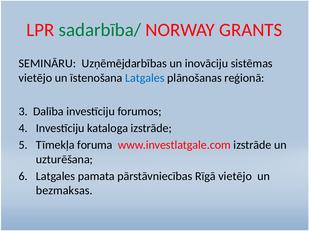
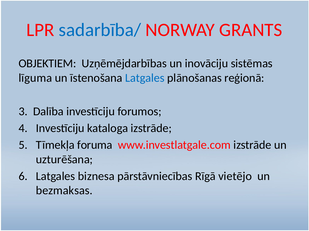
sadarbība/ colour: green -> blue
SEMINĀRU: SEMINĀRU -> OBJEKTIEM
vietējo at (35, 78): vietējo -> līguma
pamata: pamata -> biznesa
